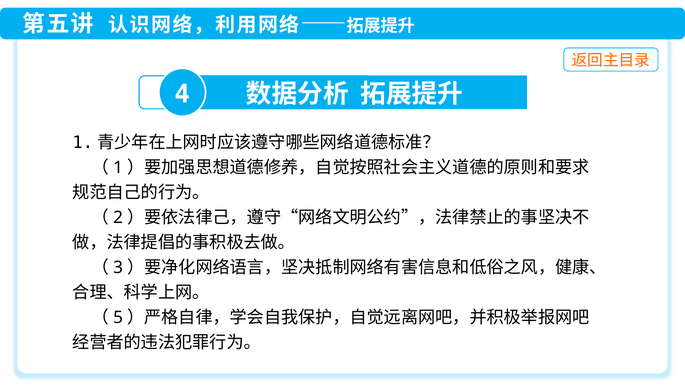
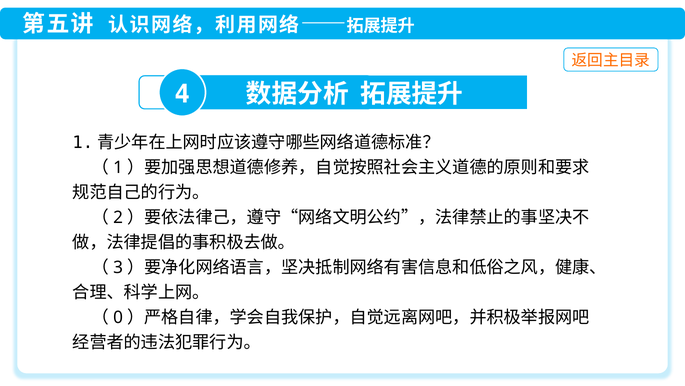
5: 5 -> 0
